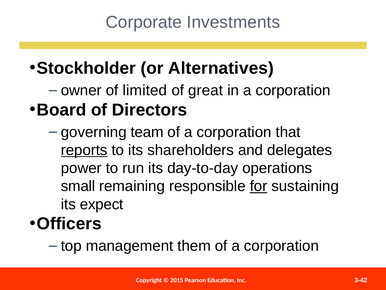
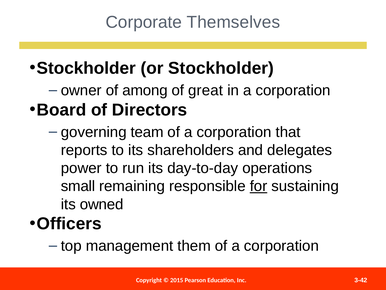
Investments: Investments -> Themselves
or Alternatives: Alternatives -> Stockholder
limited: limited -> among
reports underline: present -> none
expect: expect -> owned
